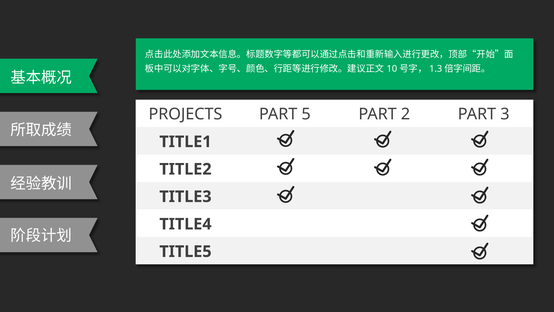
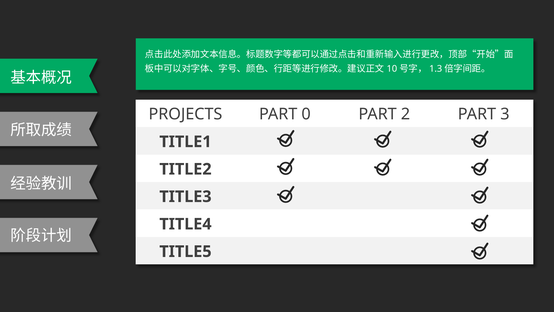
5: 5 -> 0
